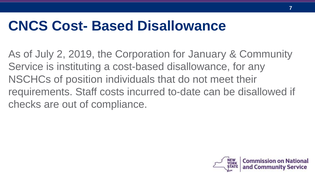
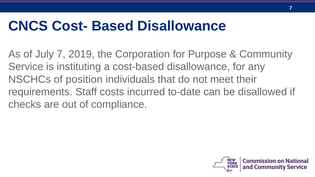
July 2: 2 -> 7
January: January -> Purpose
